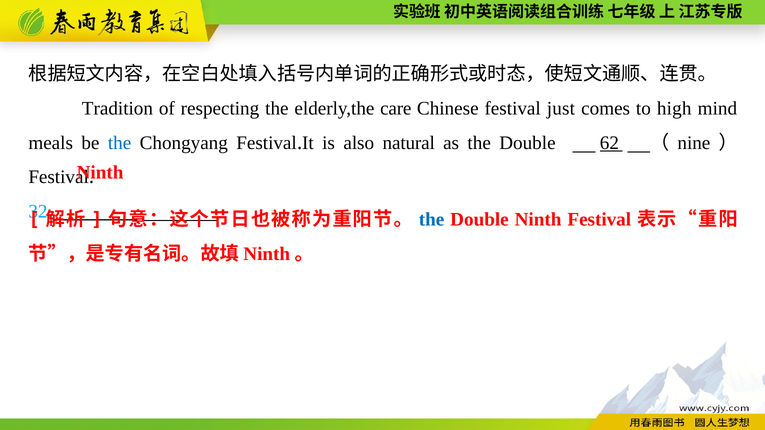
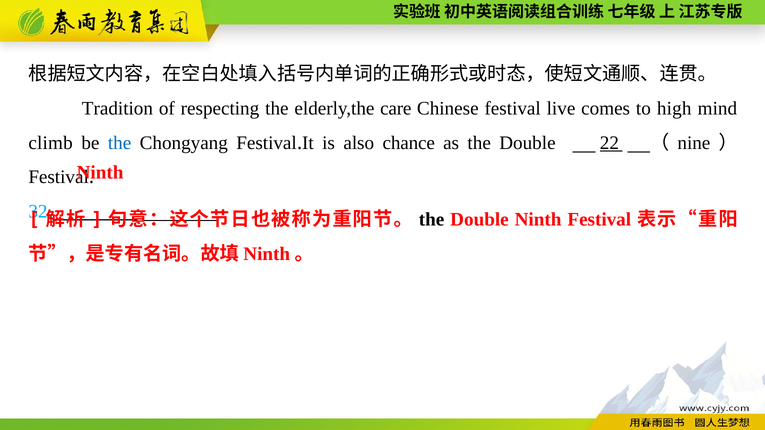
just: just -> live
meals: meals -> climb
natural: natural -> chance
62: 62 -> 22
the at (432, 220) colour: blue -> black
